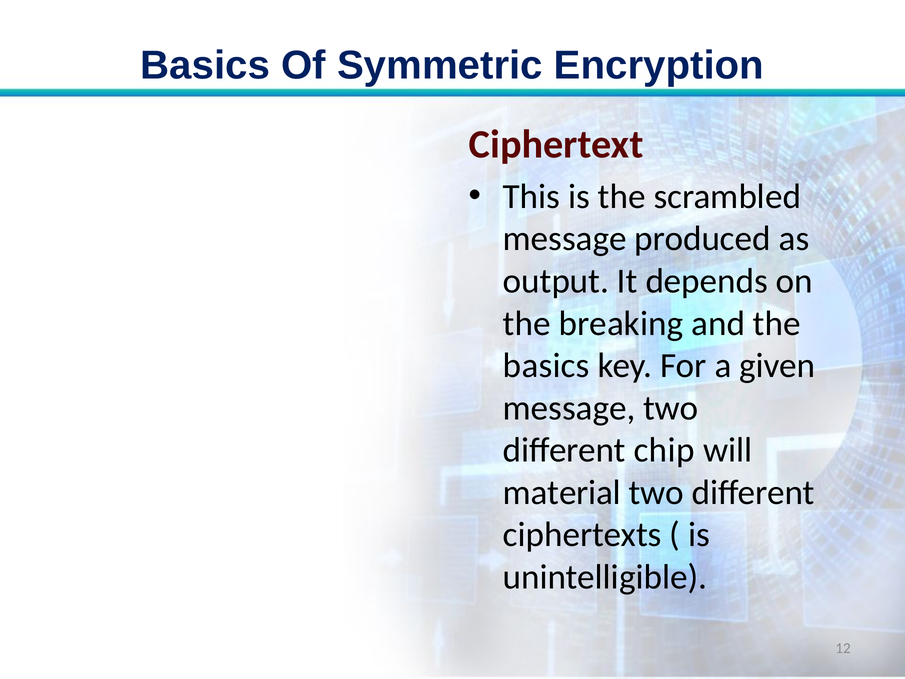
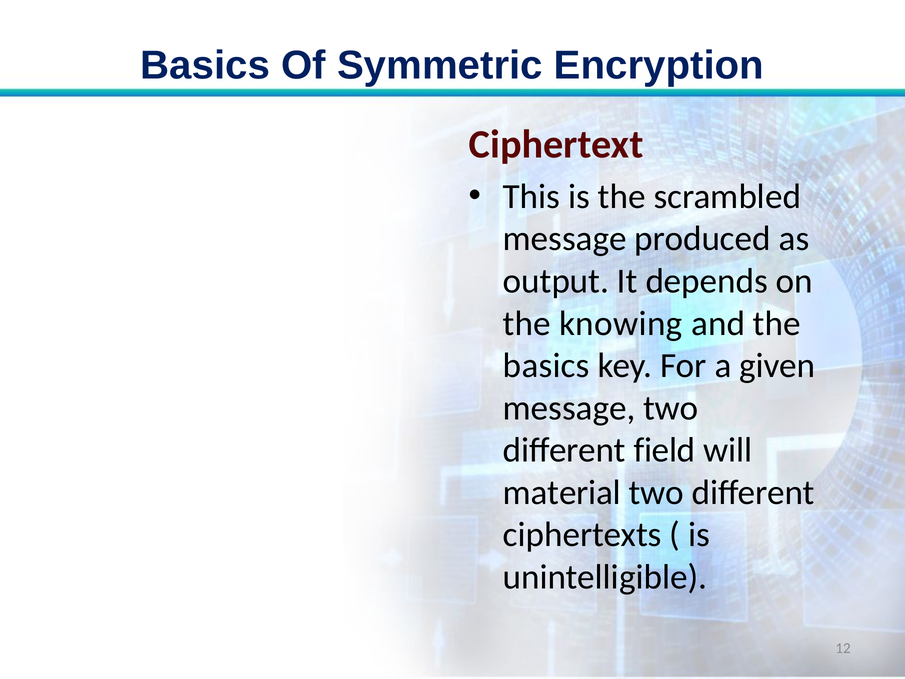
breaking: breaking -> knowing
chip: chip -> field
